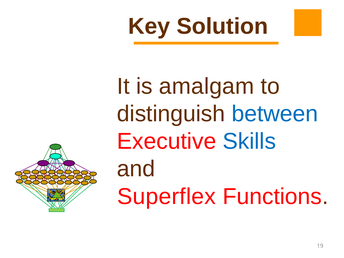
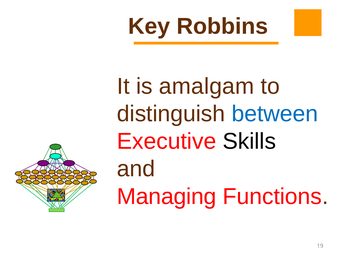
Solution: Solution -> Robbins
Skills colour: blue -> black
Superflex: Superflex -> Managing
